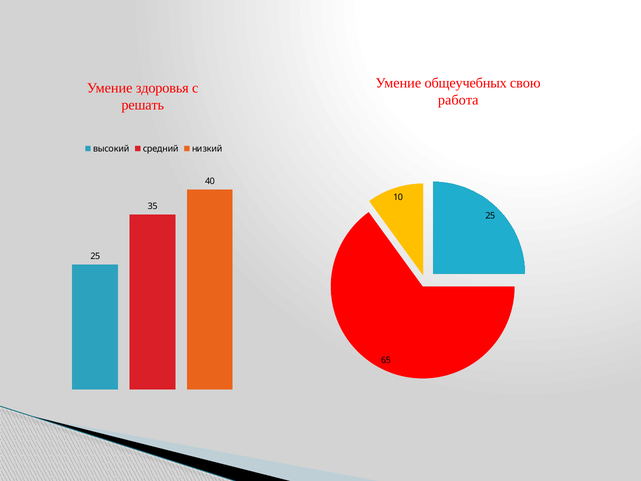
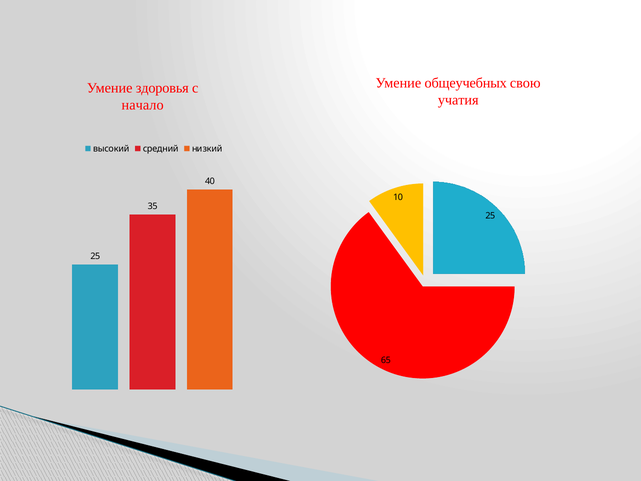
работа: работа -> учатия
решать: решать -> начало
